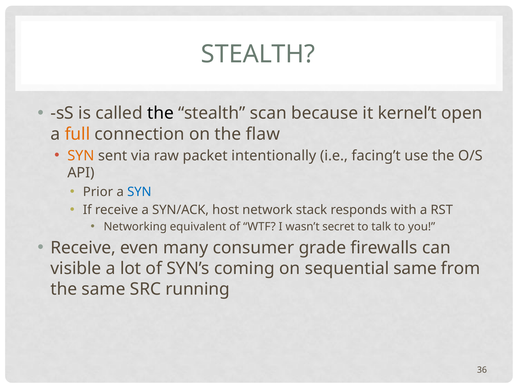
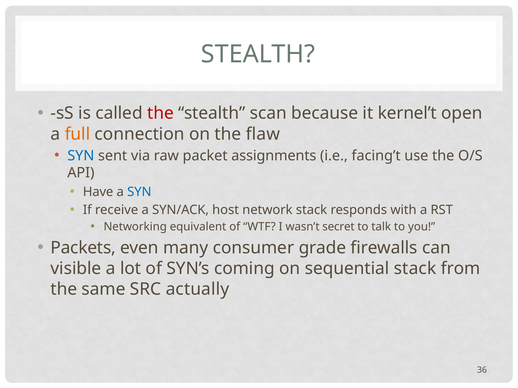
the at (160, 113) colour: black -> red
SYN at (81, 156) colour: orange -> blue
intentionally: intentionally -> assignments
Prior: Prior -> Have
Receive at (83, 248): Receive -> Packets
sequential same: same -> stack
running: running -> actually
